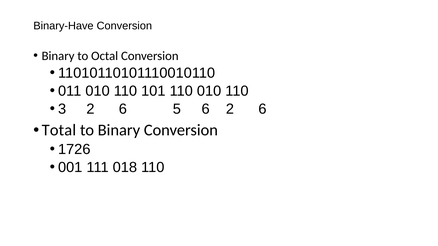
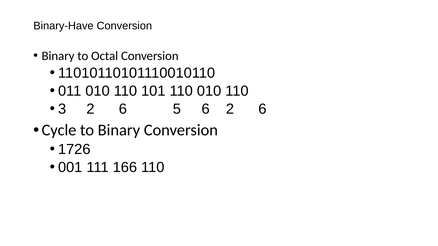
Total: Total -> Cycle
018: 018 -> 166
